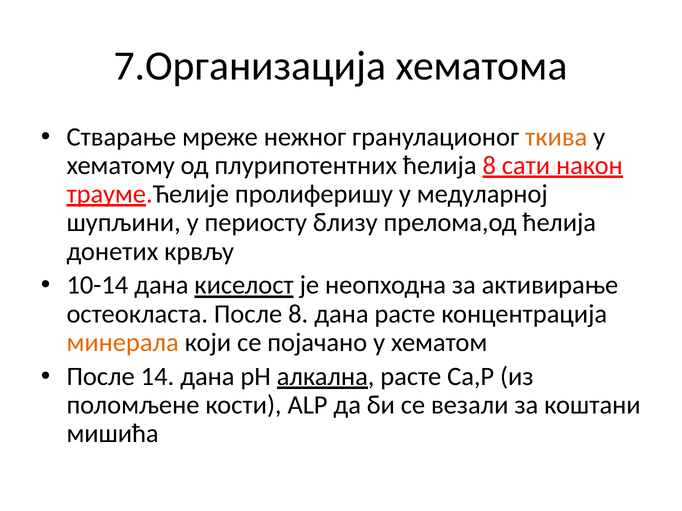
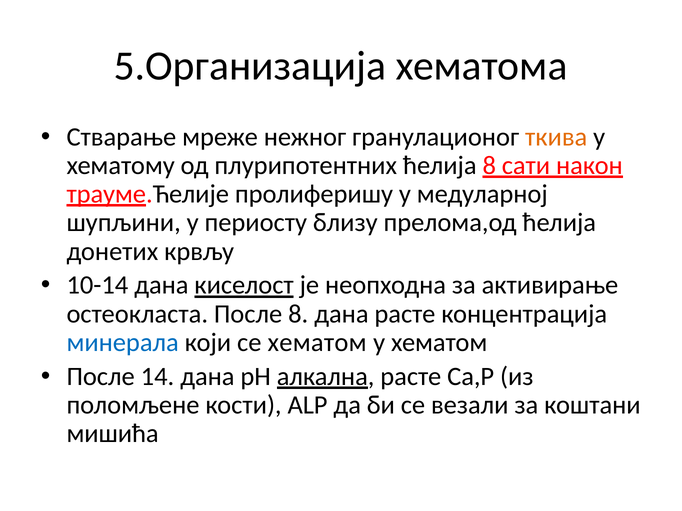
7.Организација: 7.Организација -> 5.Организација
минерала colour: orange -> blue
се појачано: појачано -> хематом
